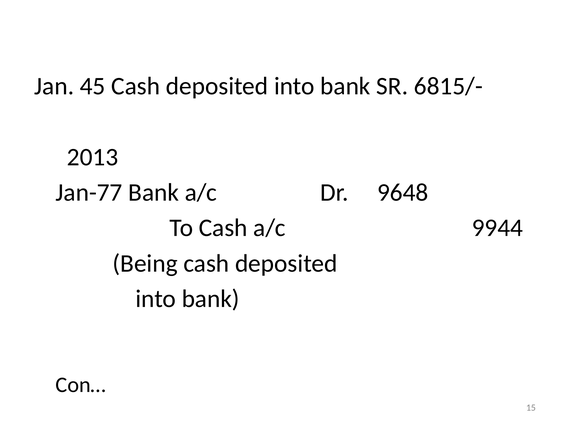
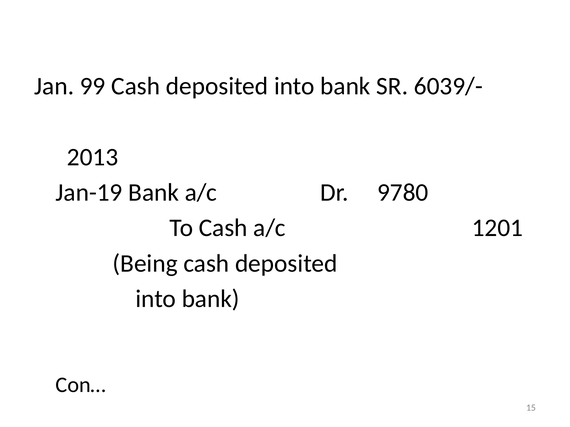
45: 45 -> 99
6815/-: 6815/- -> 6039/-
Jan-77: Jan-77 -> Jan-19
9648: 9648 -> 9780
9944: 9944 -> 1201
